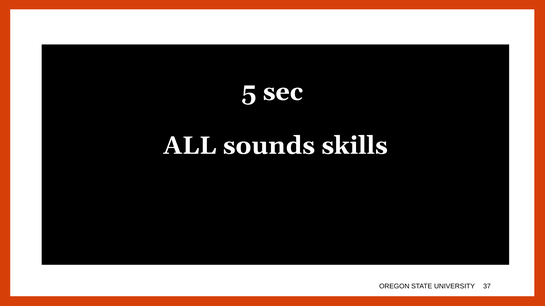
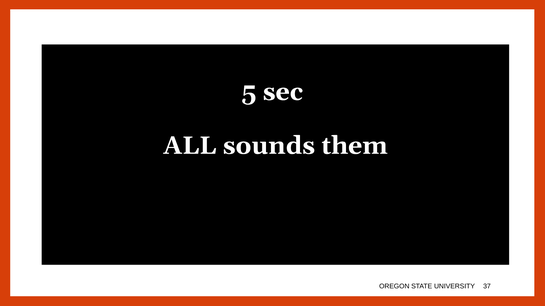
skills: skills -> them
